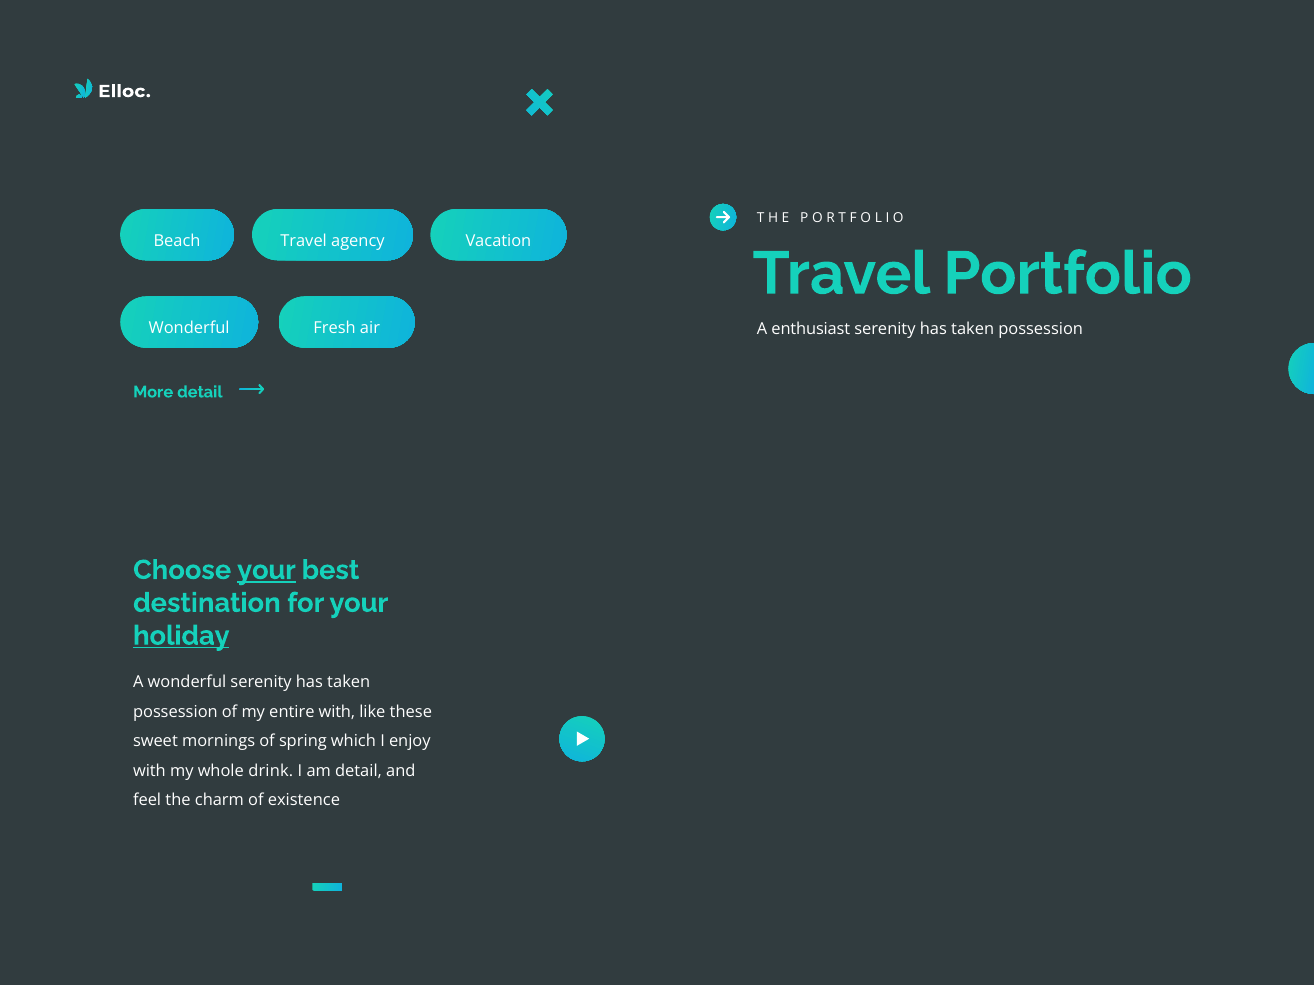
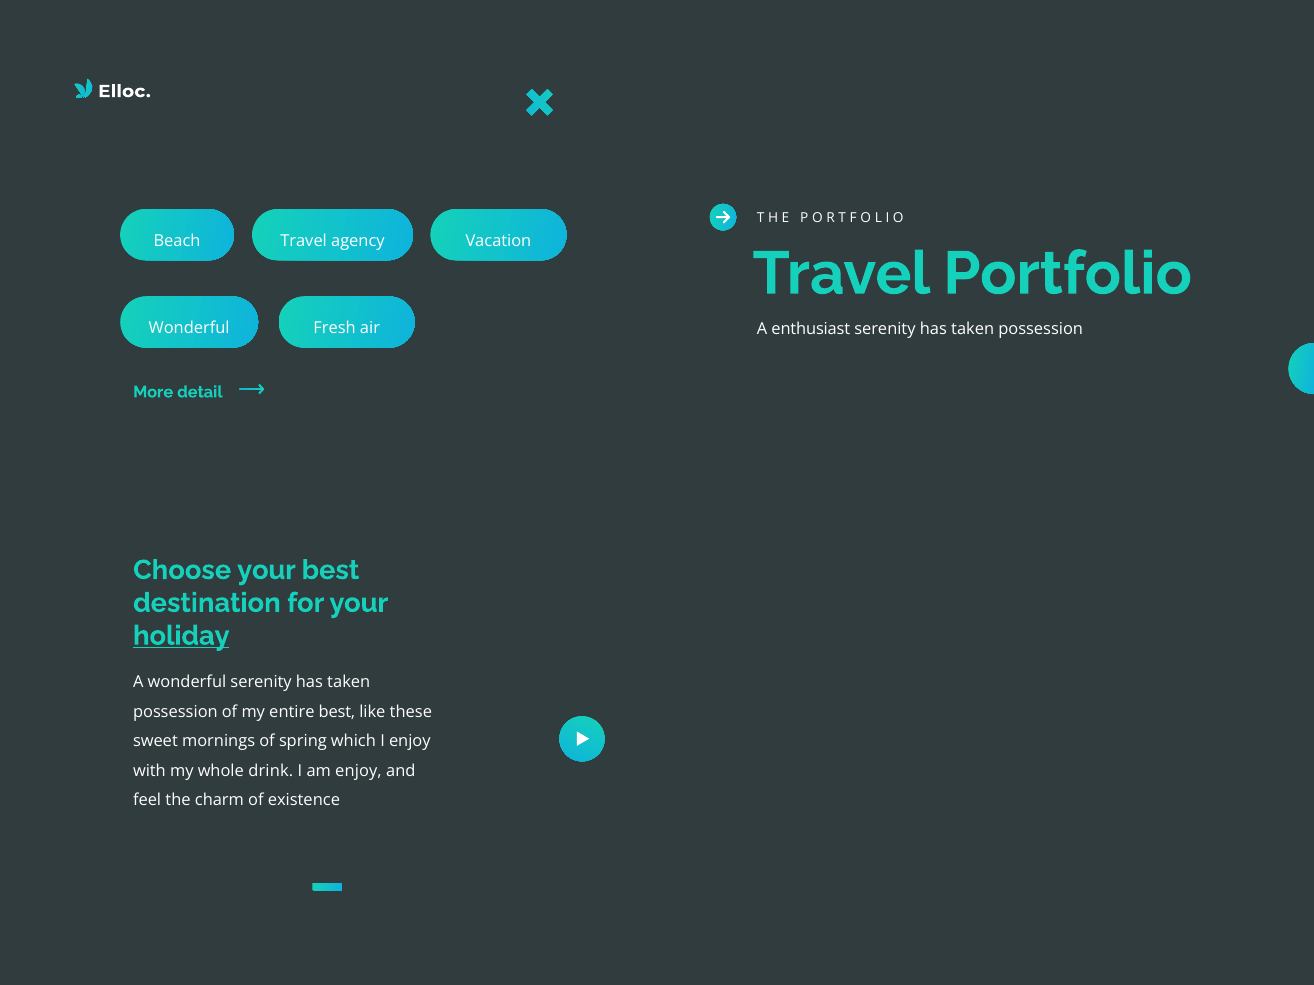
your at (266, 570) underline: present -> none
entire with: with -> best
am detail: detail -> enjoy
